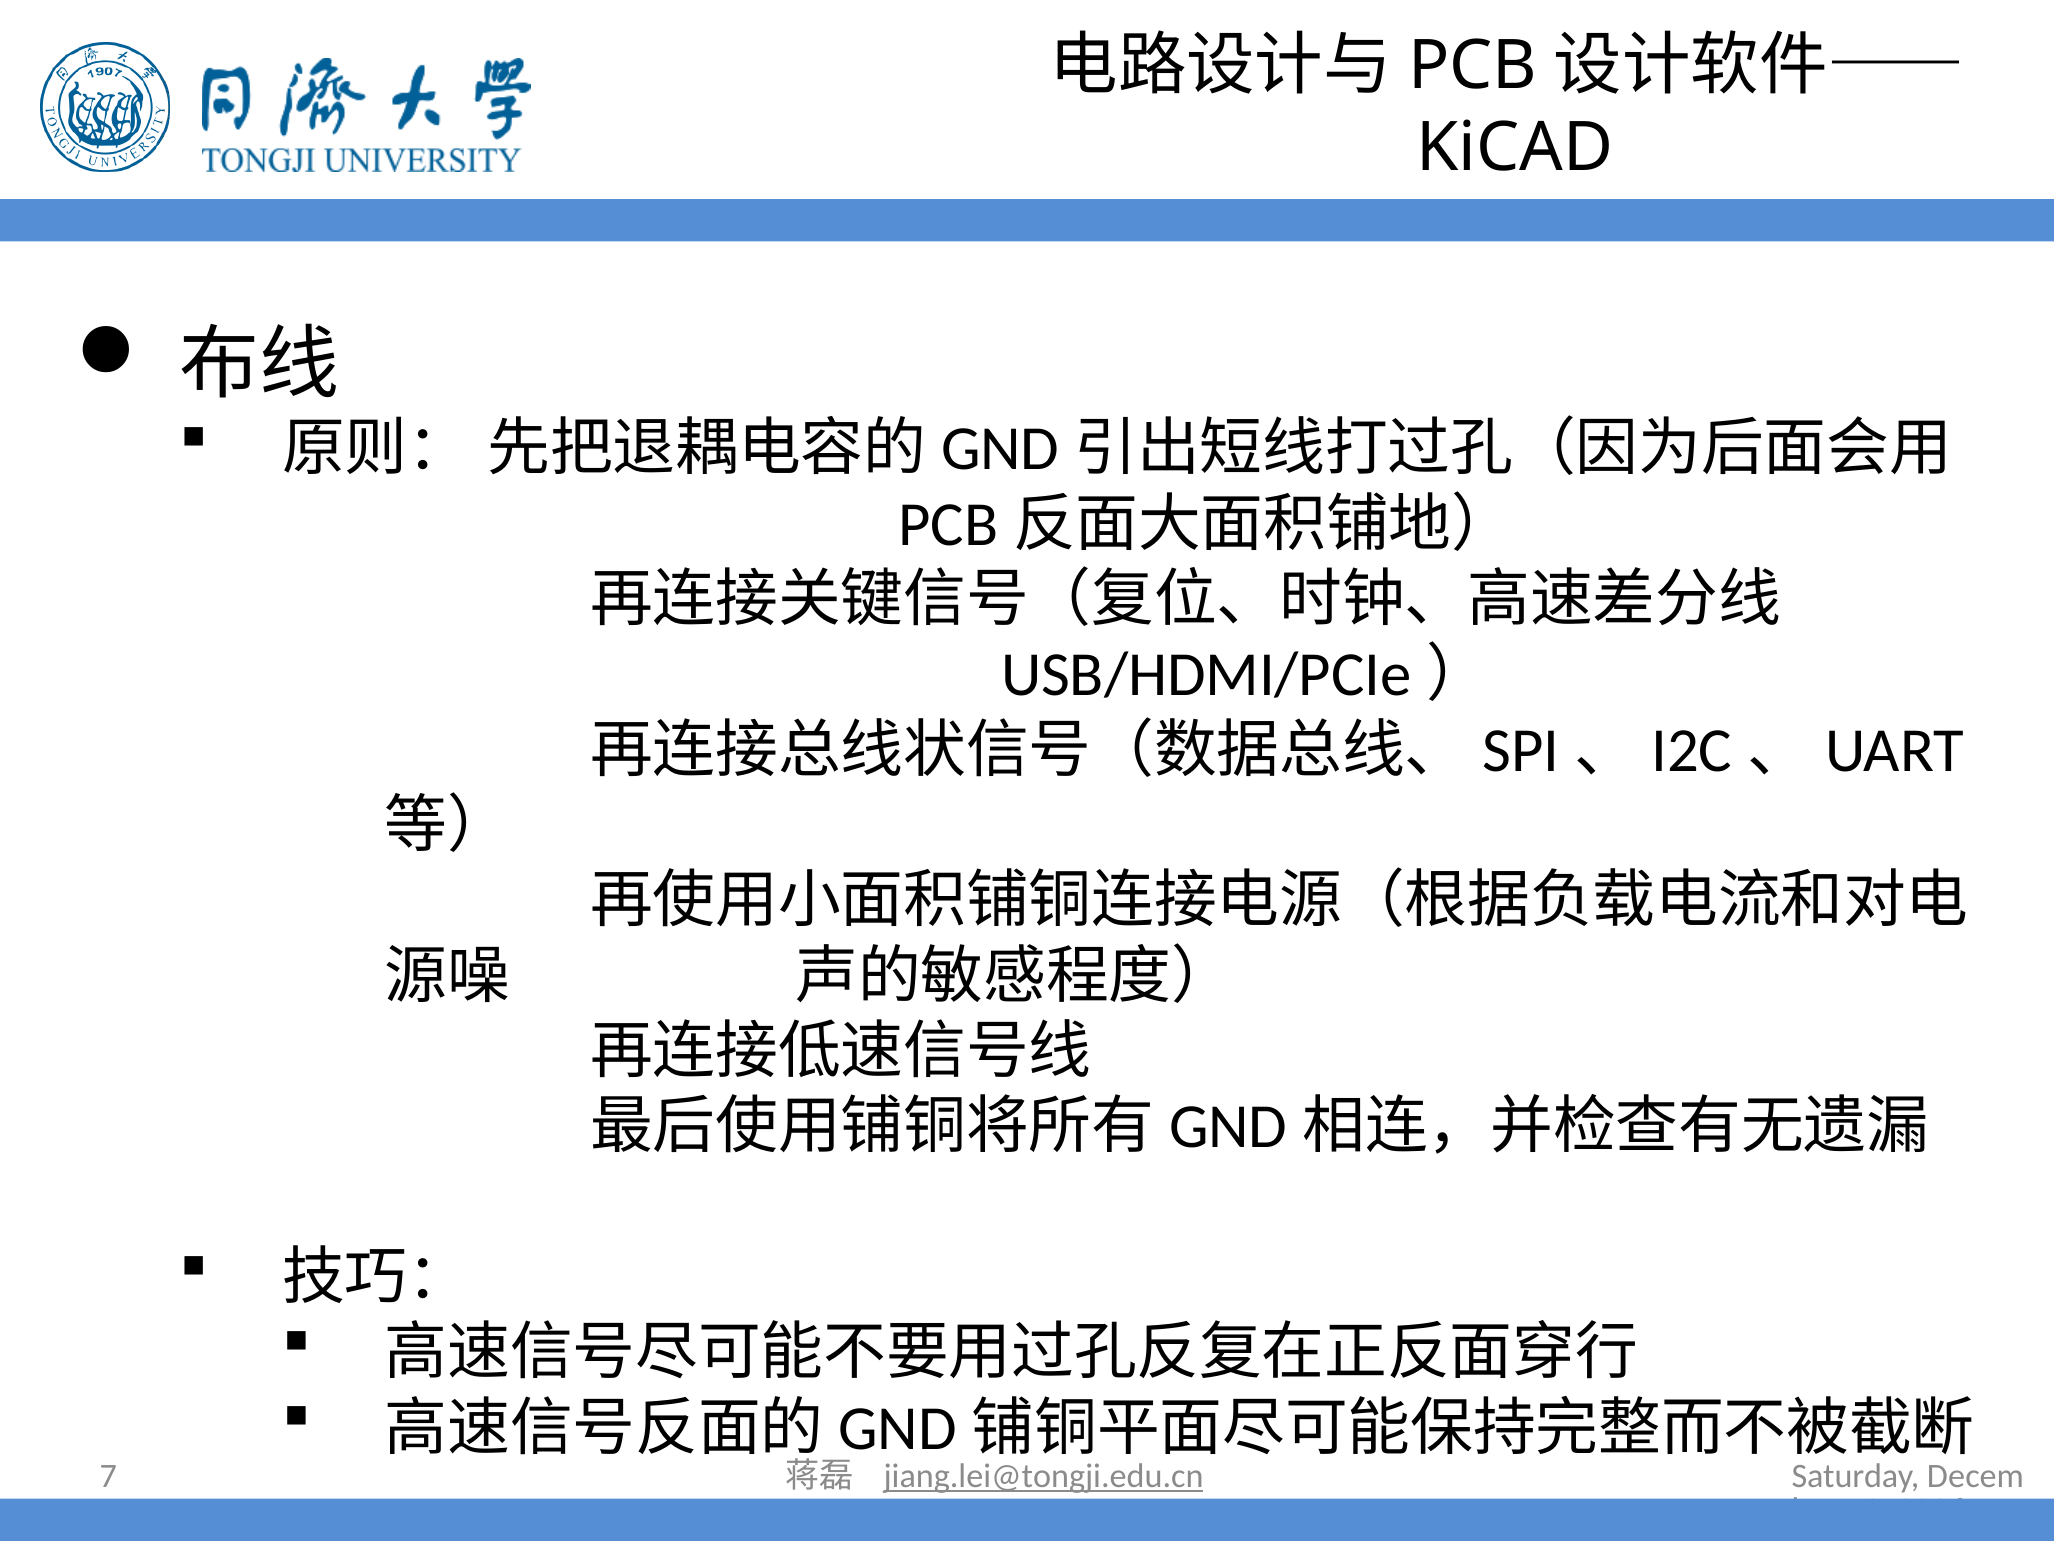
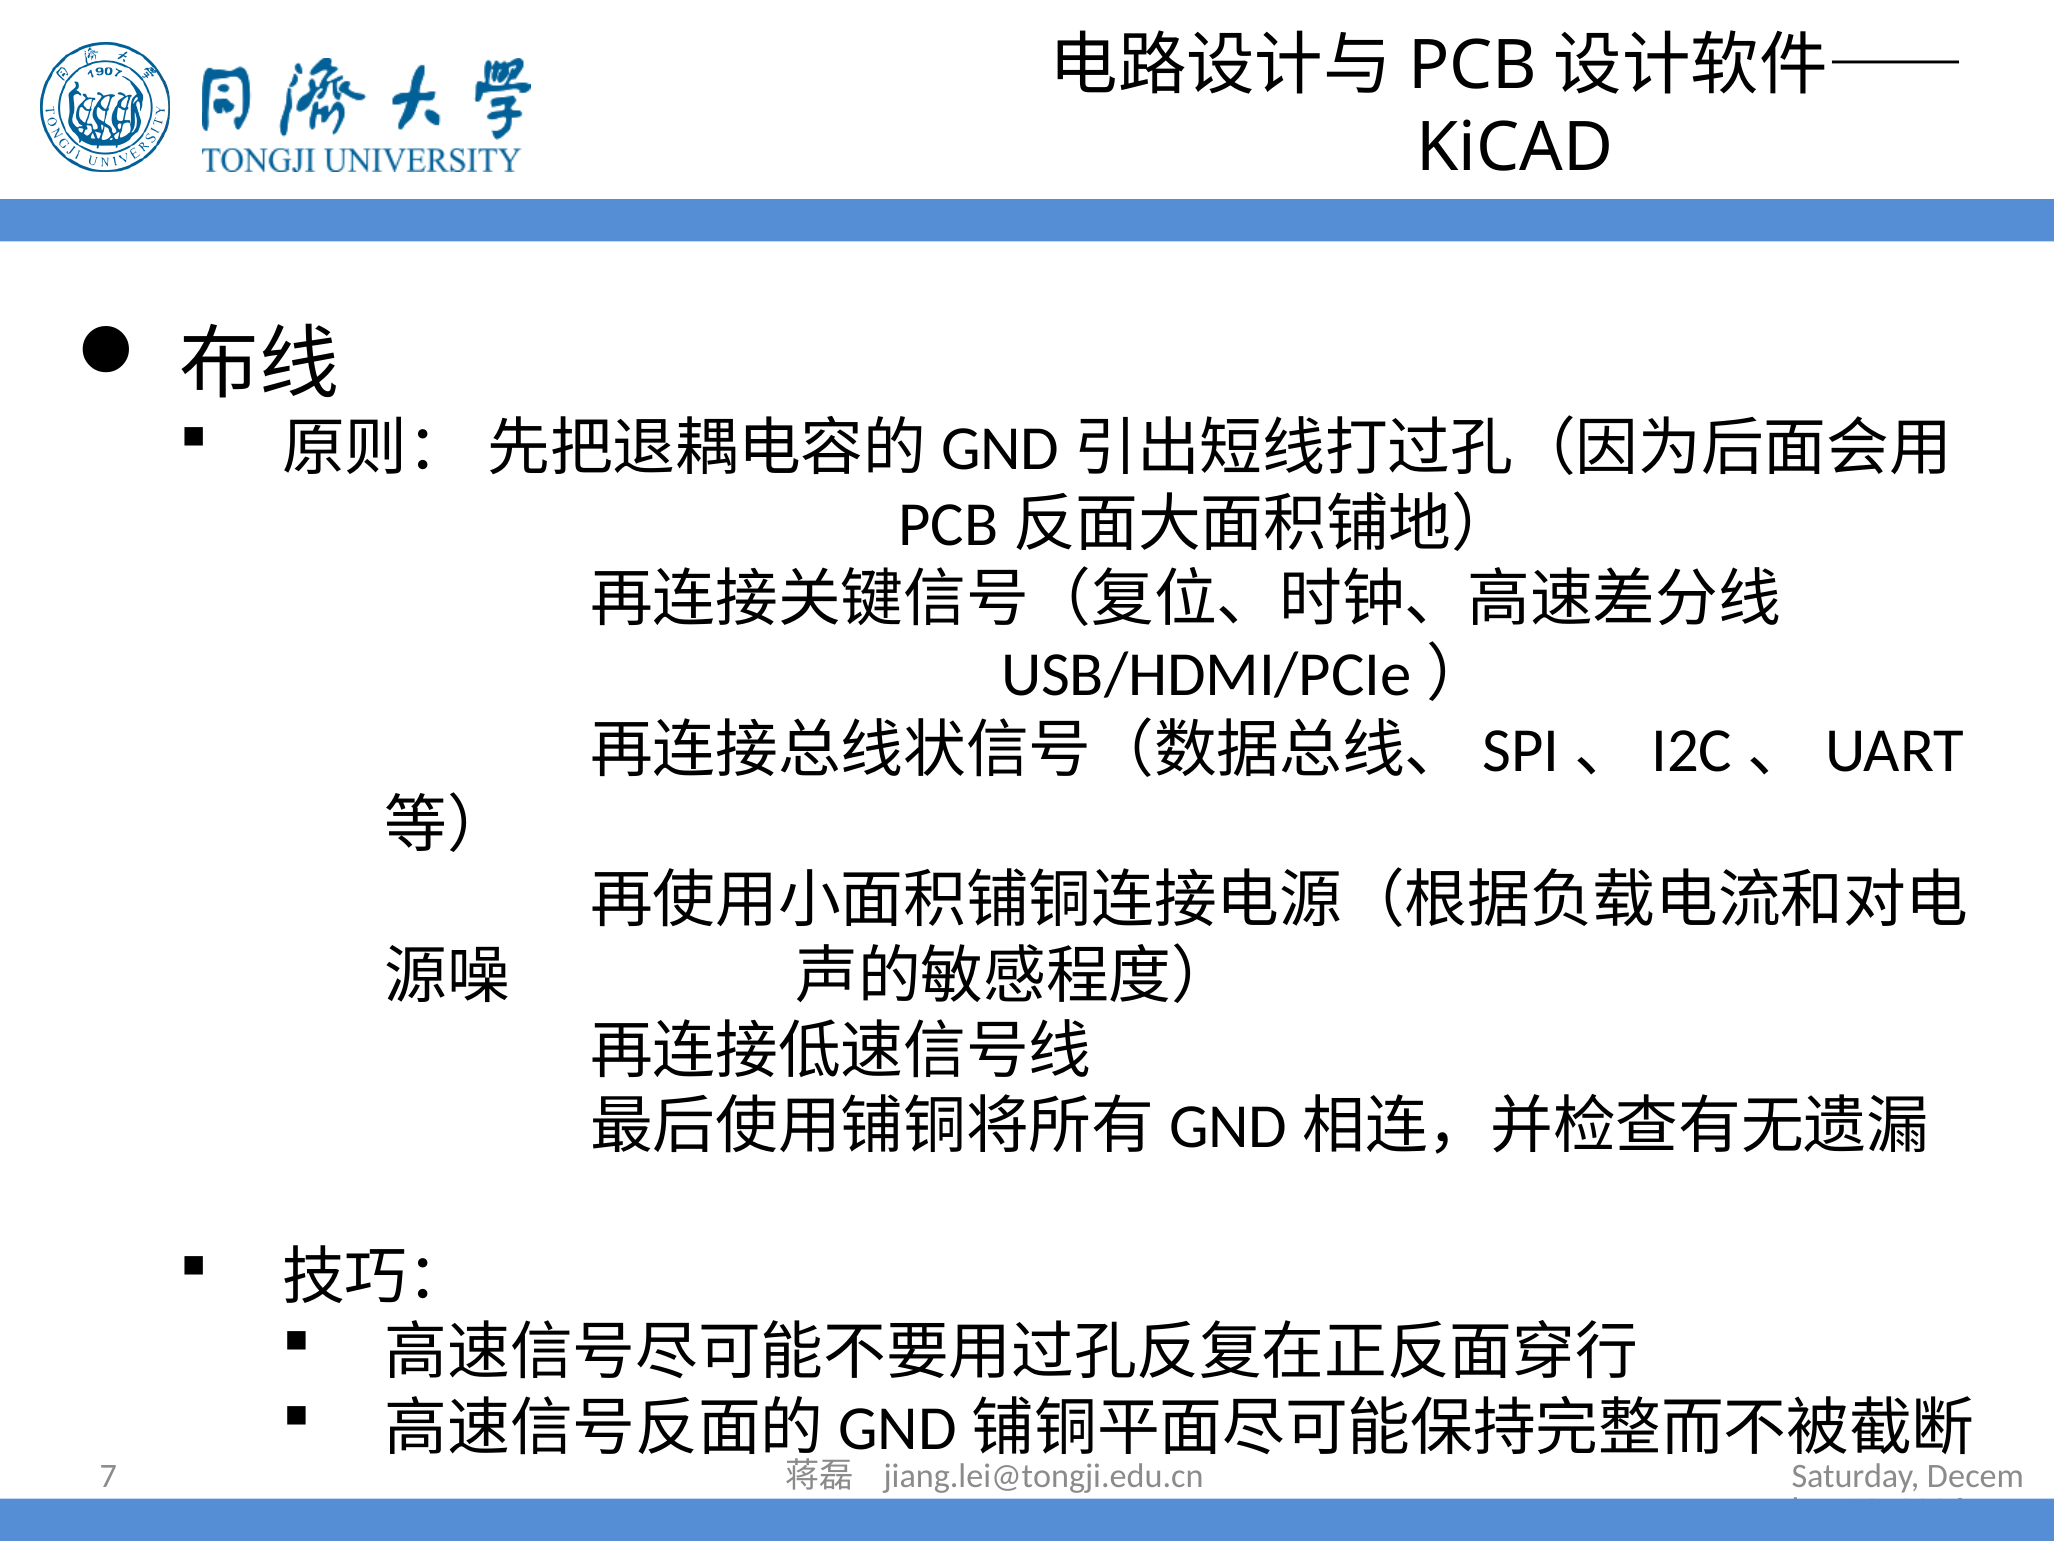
jiang.lei@tongji.edu.cn underline: present -> none
